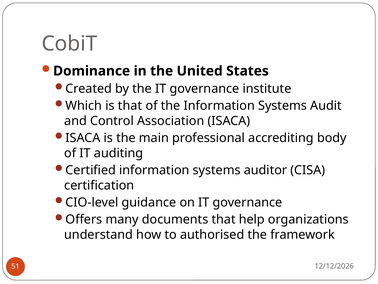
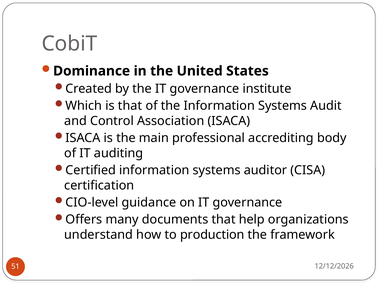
authorised: authorised -> production
